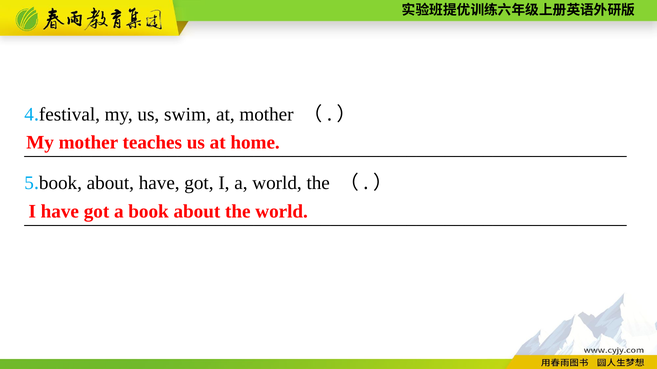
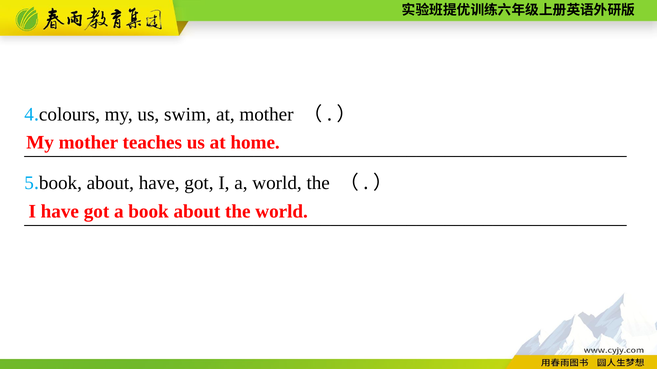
festival: festival -> colours
